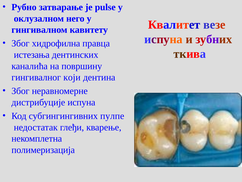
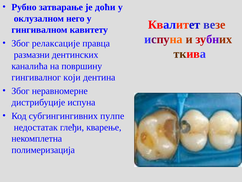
pulse: pulse -> доћи
хидрофилна: хидрофилна -> релаксације
истезања: истезања -> размазни
